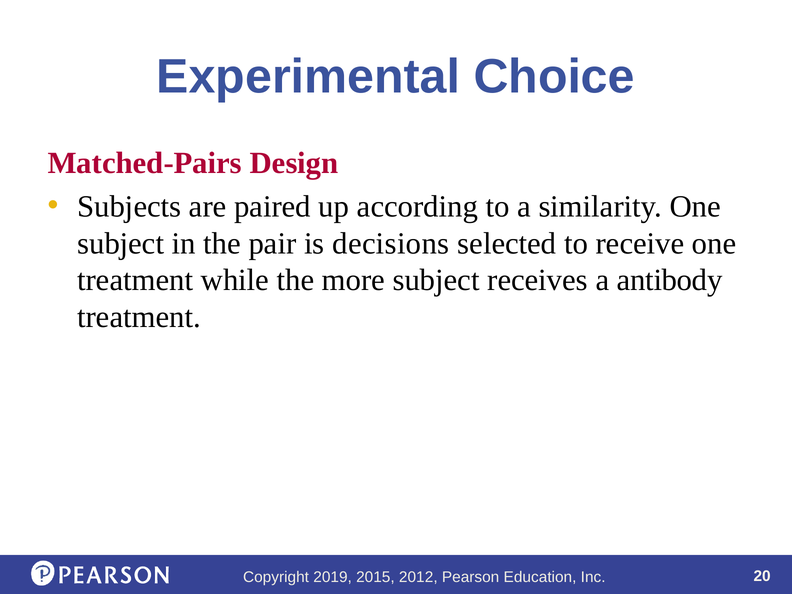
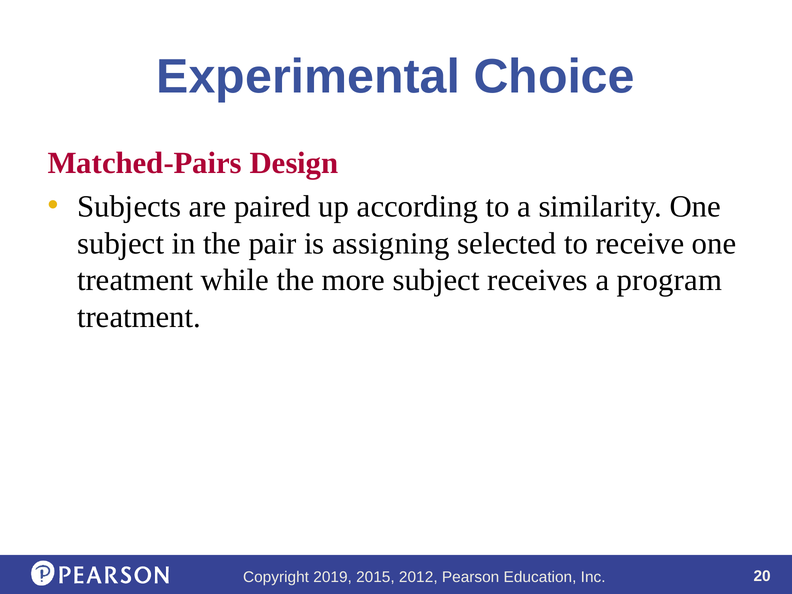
decisions: decisions -> assigning
antibody: antibody -> program
